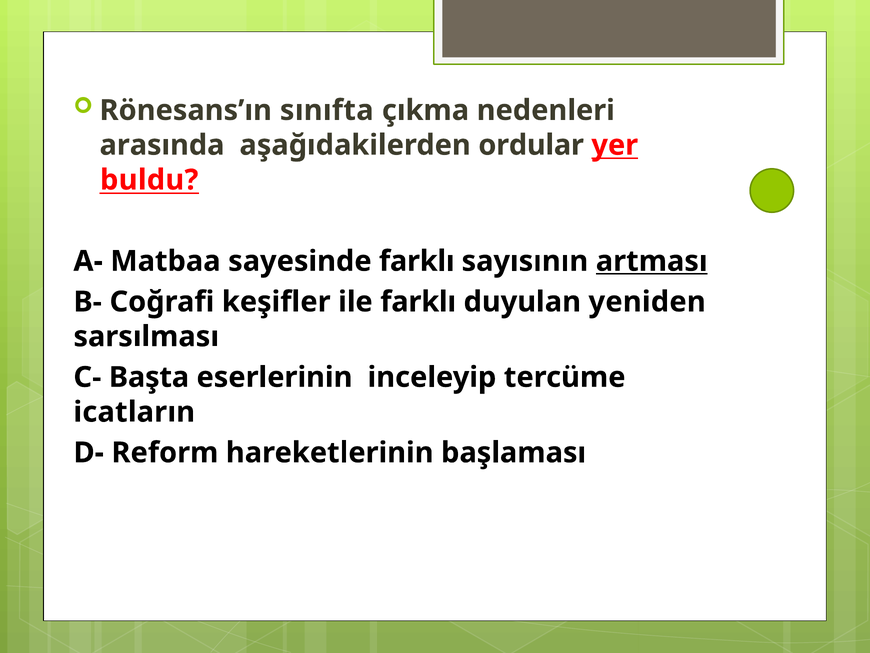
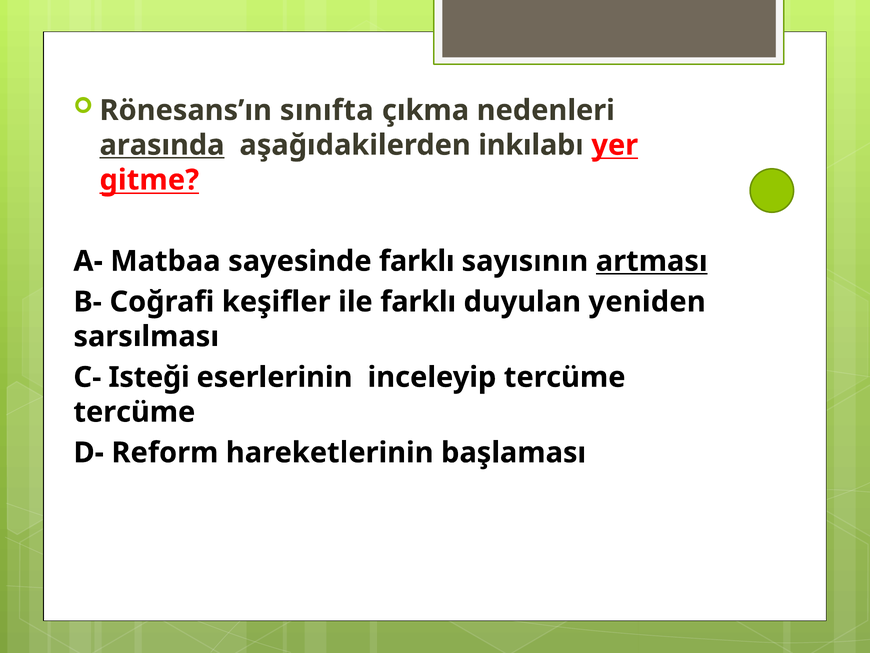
arasında underline: none -> present
ordular: ordular -> inkılabı
buldu: buldu -> gitme
Başta: Başta -> Isteği
icatların at (134, 412): icatların -> tercüme
